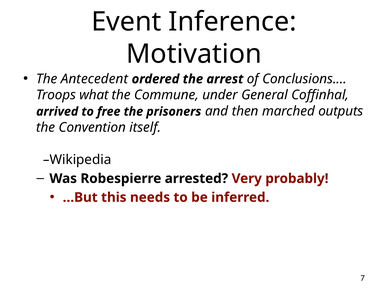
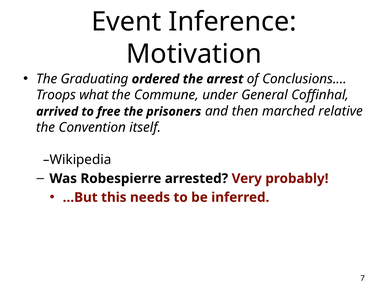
Antecedent: Antecedent -> Graduating
outputs: outputs -> relative
